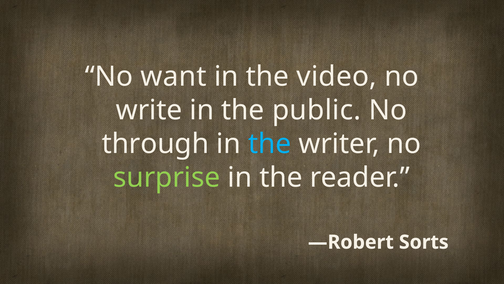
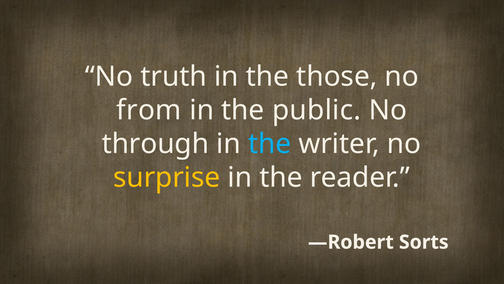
want: want -> truth
video: video -> those
write: write -> from
surprise colour: light green -> yellow
